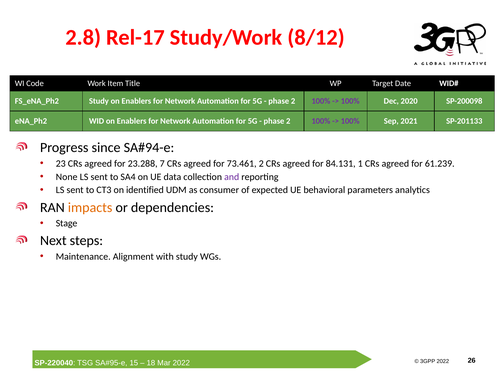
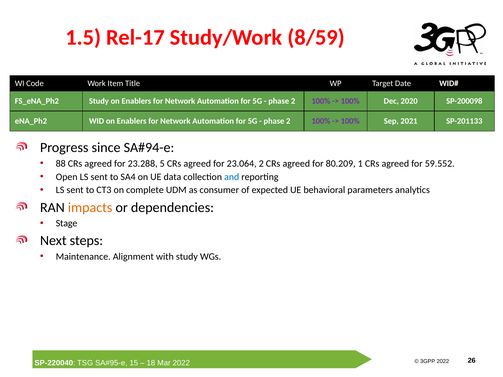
2.8: 2.8 -> 1.5
8/12: 8/12 -> 8/59
23: 23 -> 88
7: 7 -> 5
73.461: 73.461 -> 23.064
84.131: 84.131 -> 80.209
61.239: 61.239 -> 59.552
None: None -> Open
and colour: purple -> blue
identified: identified -> complete
